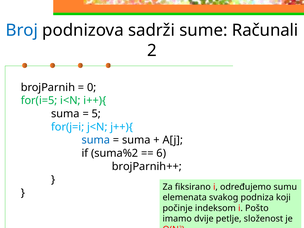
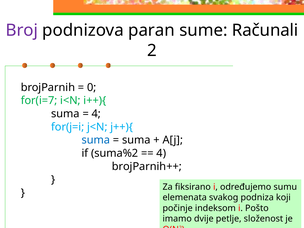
Broj colour: blue -> purple
sadrži: sadrži -> paran
for(i=5: for(i=5 -> for(i=7
5 at (96, 114): 5 -> 4
6 at (161, 153): 6 -> 4
